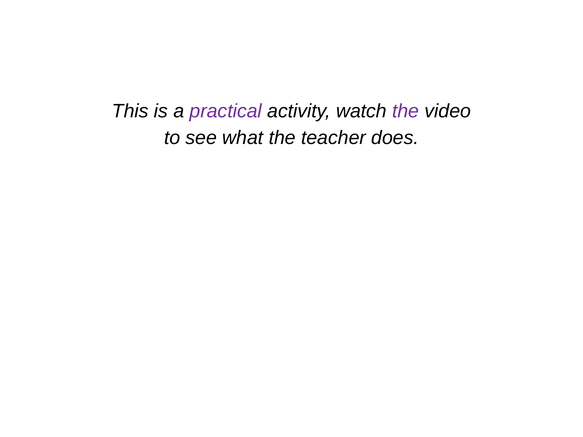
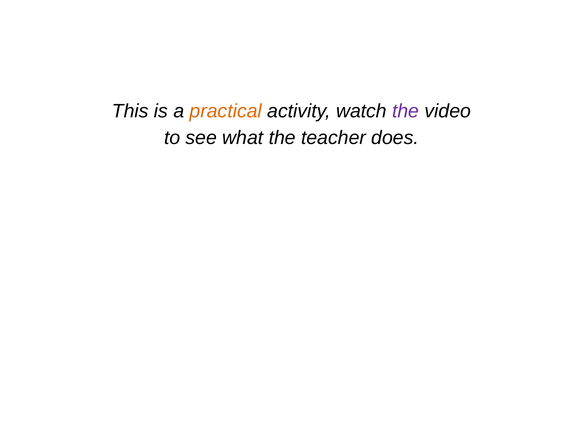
practical colour: purple -> orange
